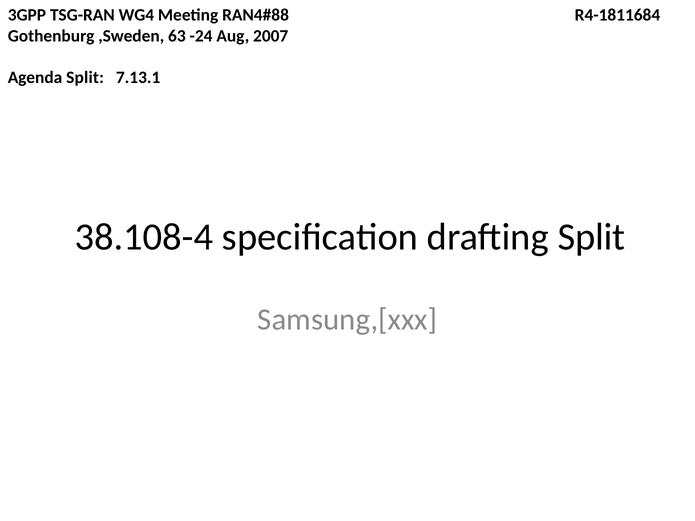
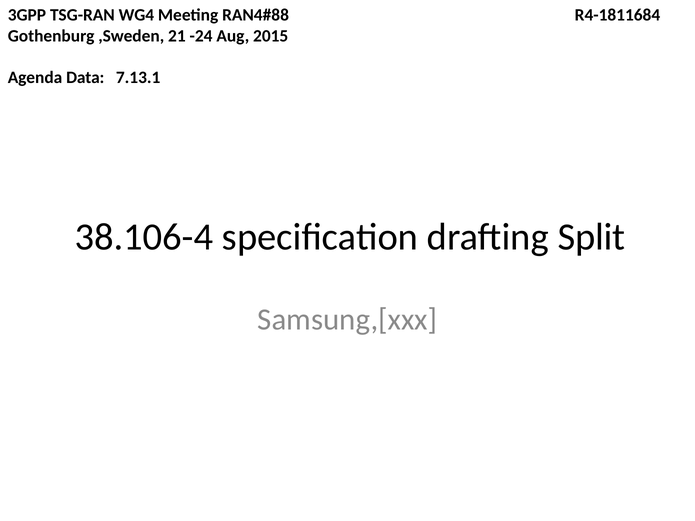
63: 63 -> 21
2007: 2007 -> 2015
Agenda Split: Split -> Data
38.108-4: 38.108-4 -> 38.106-4
